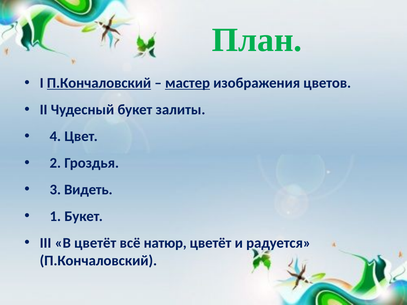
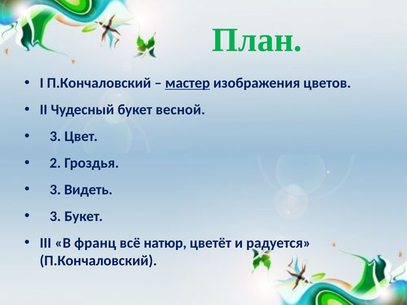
П.Кончаловский at (99, 83) underline: present -> none
залиты: залиты -> весной
4 at (55, 136): 4 -> 3
1 at (55, 216): 1 -> 3
В цветёт: цветёт -> франц
